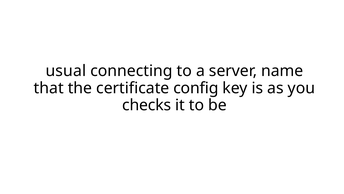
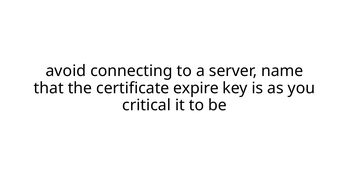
usual: usual -> avoid
config: config -> expire
checks: checks -> critical
